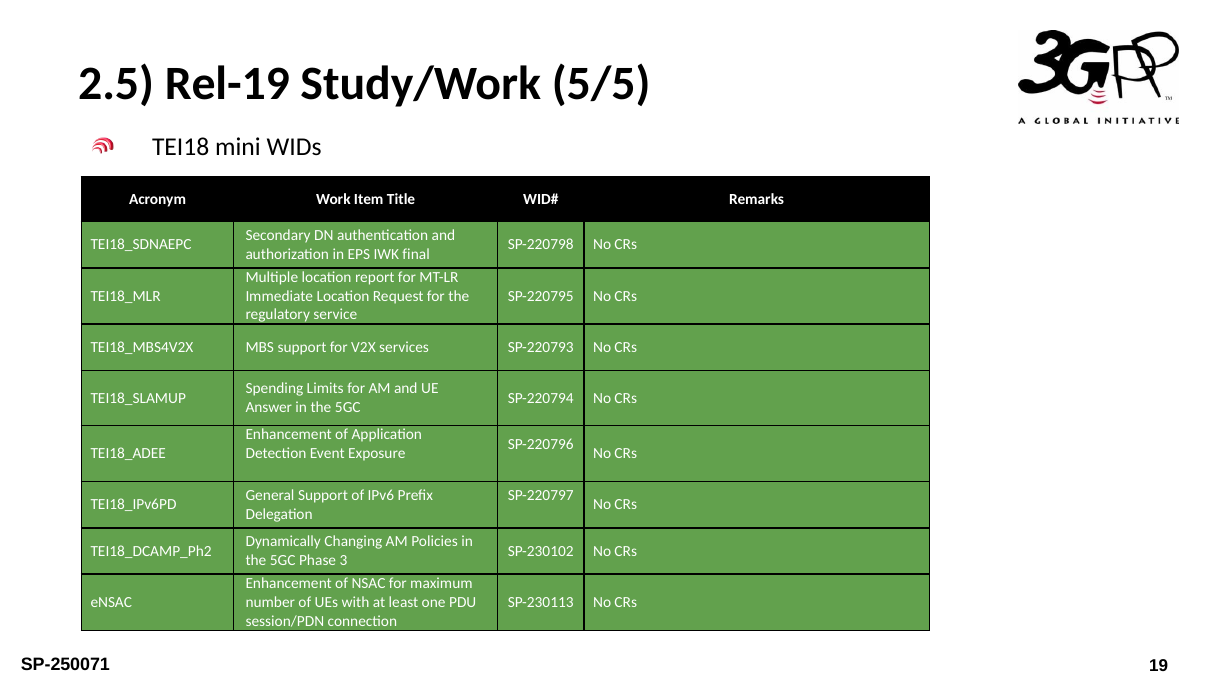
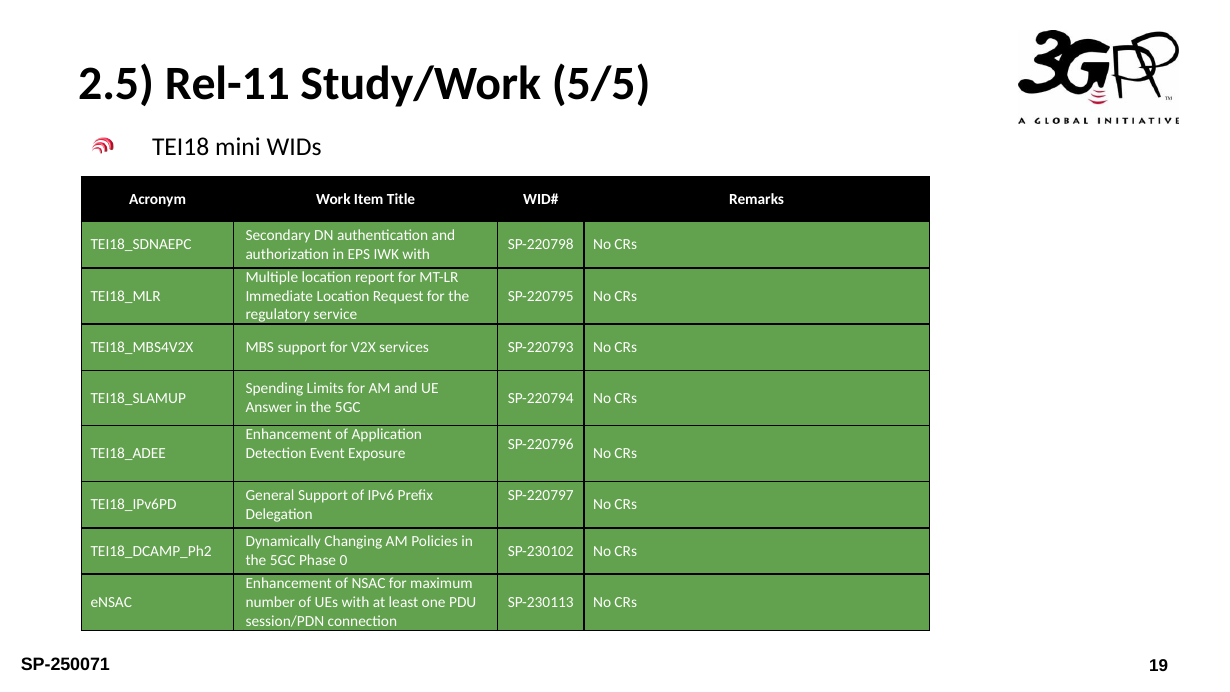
Rel-19: Rel-19 -> Rel-11
IWK final: final -> with
3: 3 -> 0
